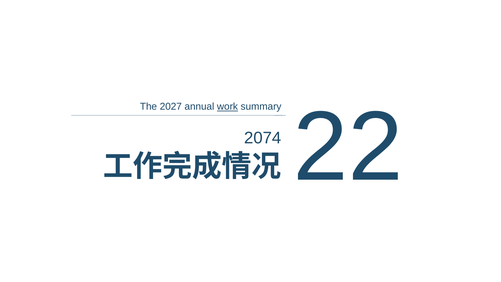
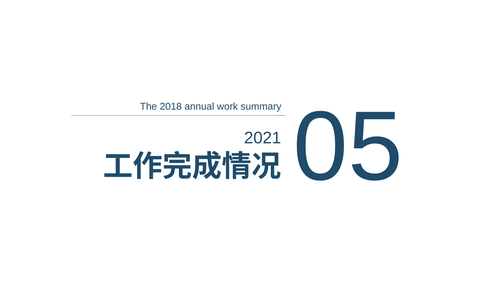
2027: 2027 -> 2018
work underline: present -> none
22: 22 -> 05
2074: 2074 -> 2021
